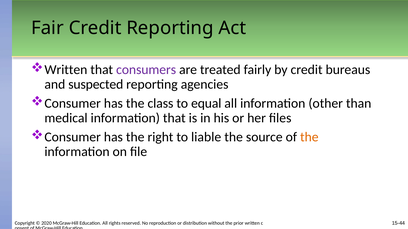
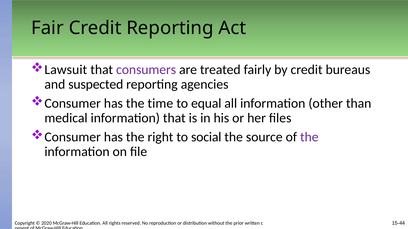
Written at (66, 70): Written -> Lawsuit
class: class -> time
liable: liable -> social
the at (309, 137) colour: orange -> purple
